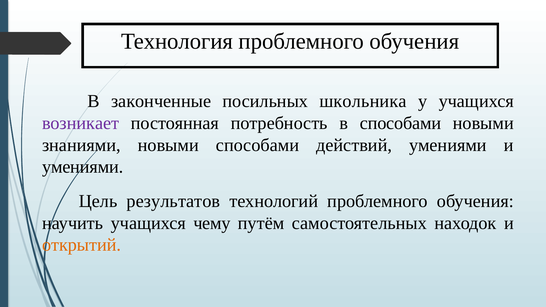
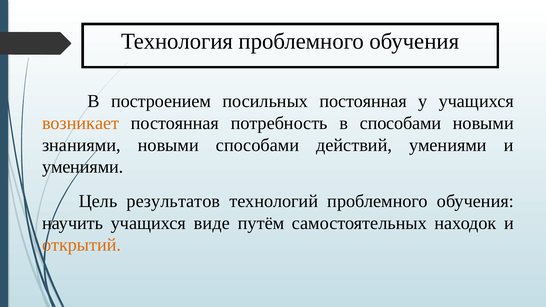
законченные: законченные -> построением
посильных школьника: школьника -> постоянная
возникает colour: purple -> orange
чему: чему -> виде
